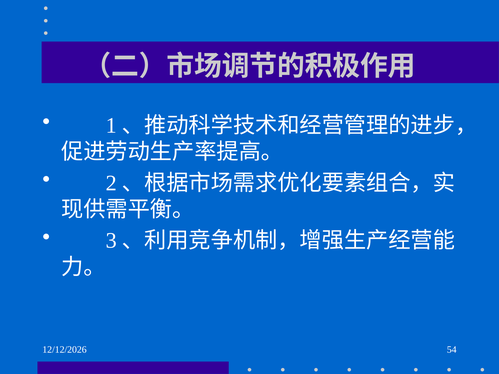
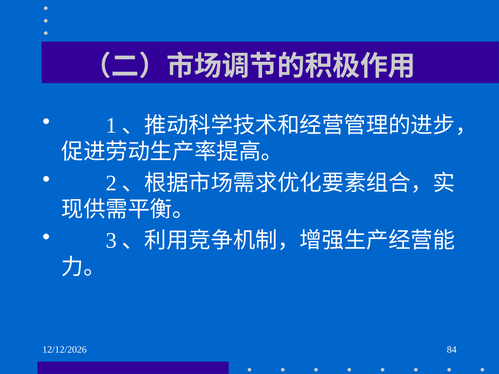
54: 54 -> 84
